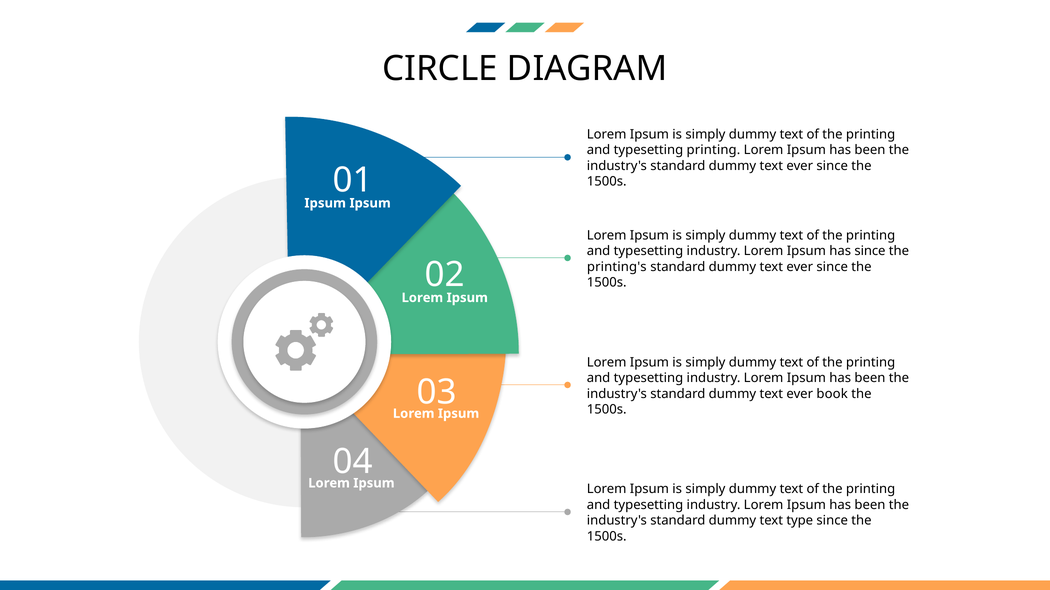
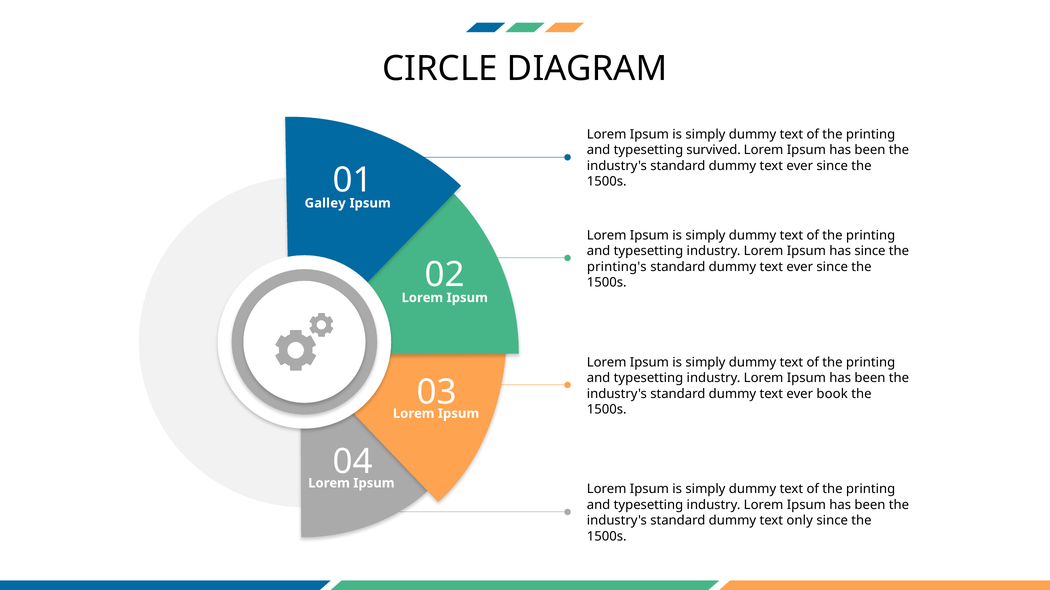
typesetting printing: printing -> survived
Ipsum at (325, 203): Ipsum -> Galley
type: type -> only
